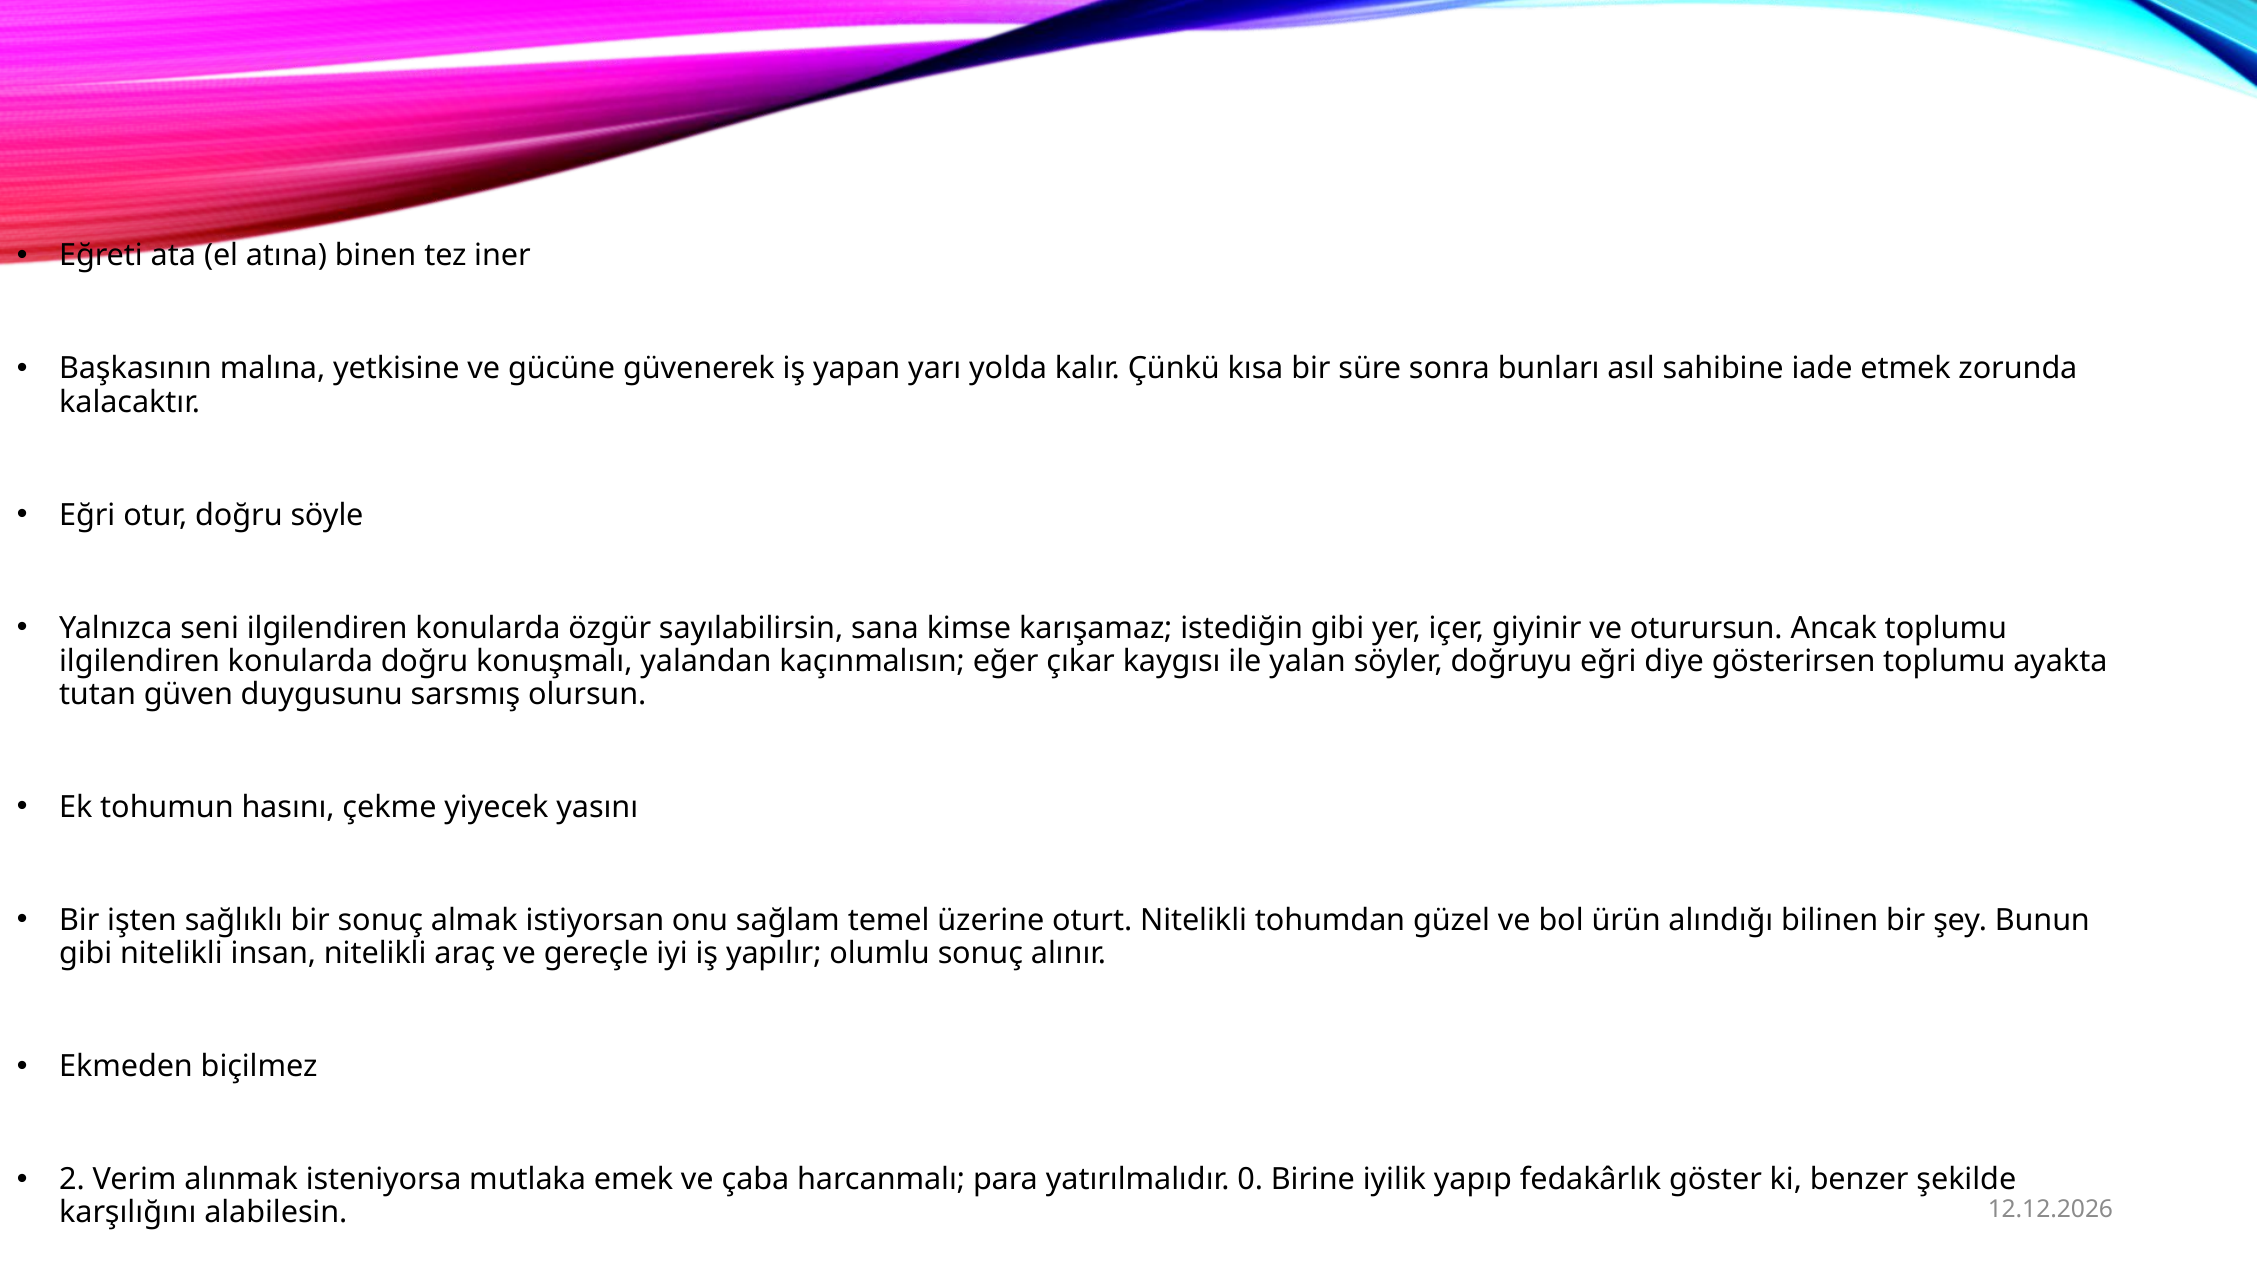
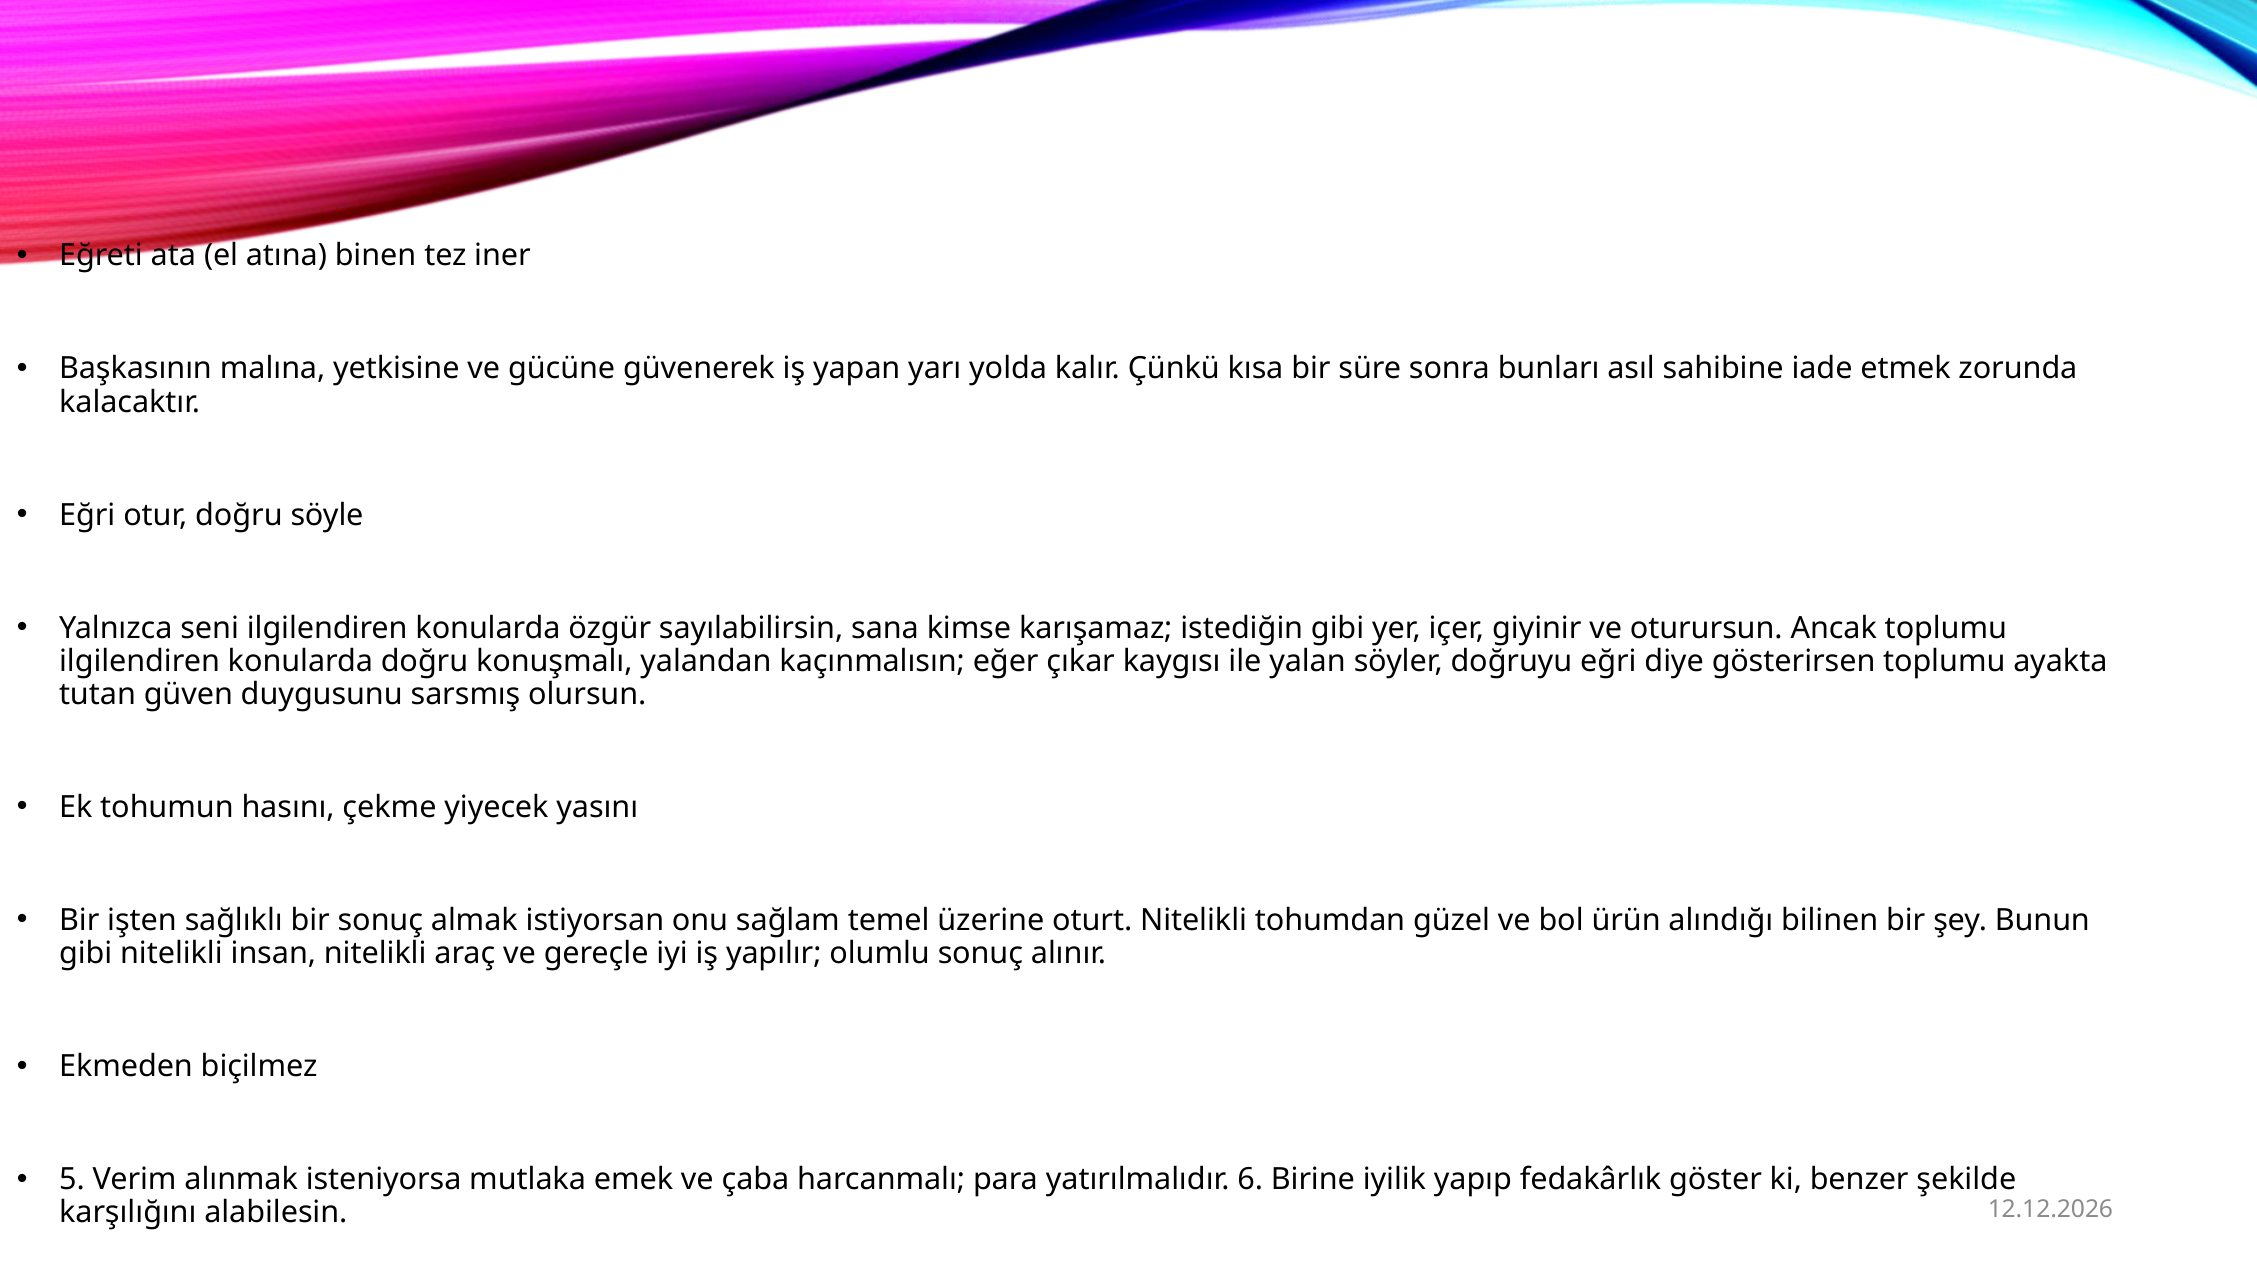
2: 2 -> 5
0: 0 -> 6
